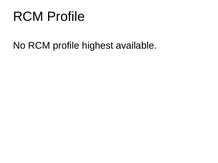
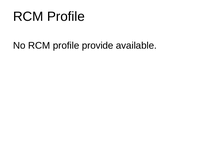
highest: highest -> provide
